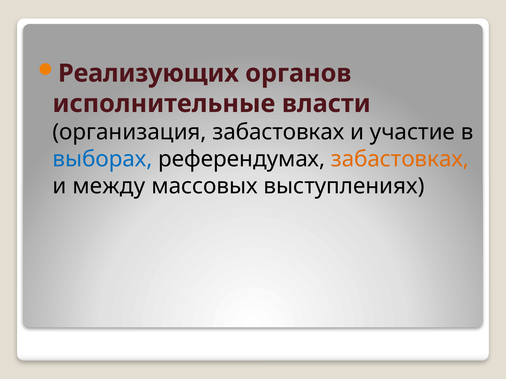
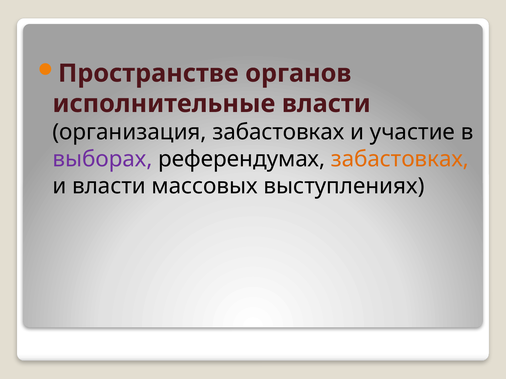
Реализующих: Реализующих -> Пространстве
выборах colour: blue -> purple
и между: между -> власти
